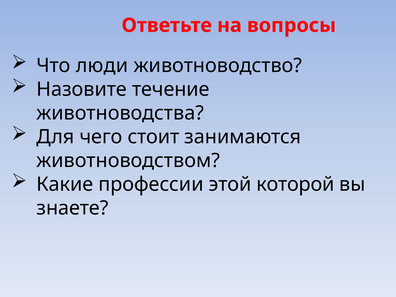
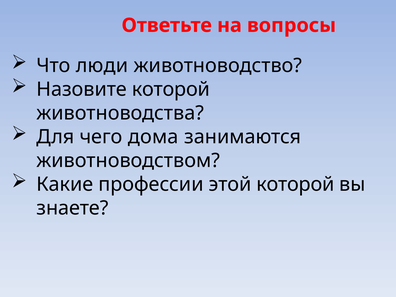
Назовите течение: течение -> которой
стоит: стоит -> дома
